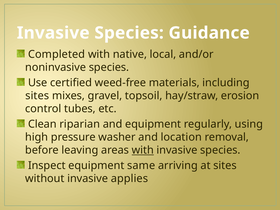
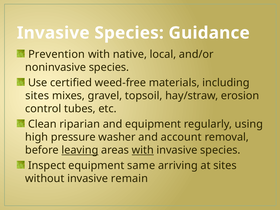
Completed: Completed -> Prevention
location: location -> account
leaving underline: none -> present
applies: applies -> remain
